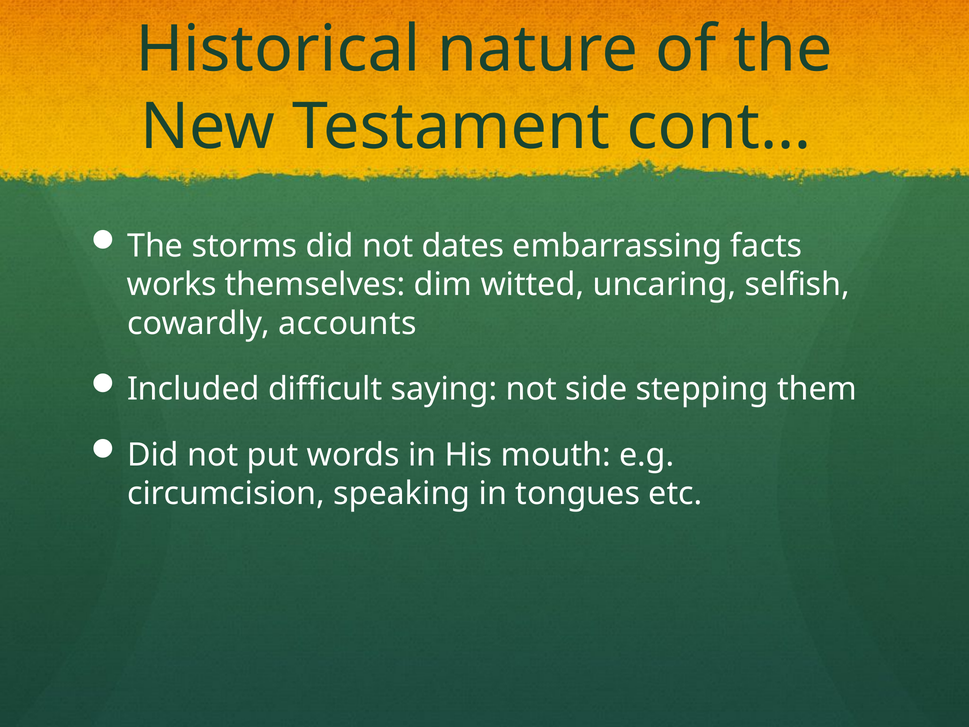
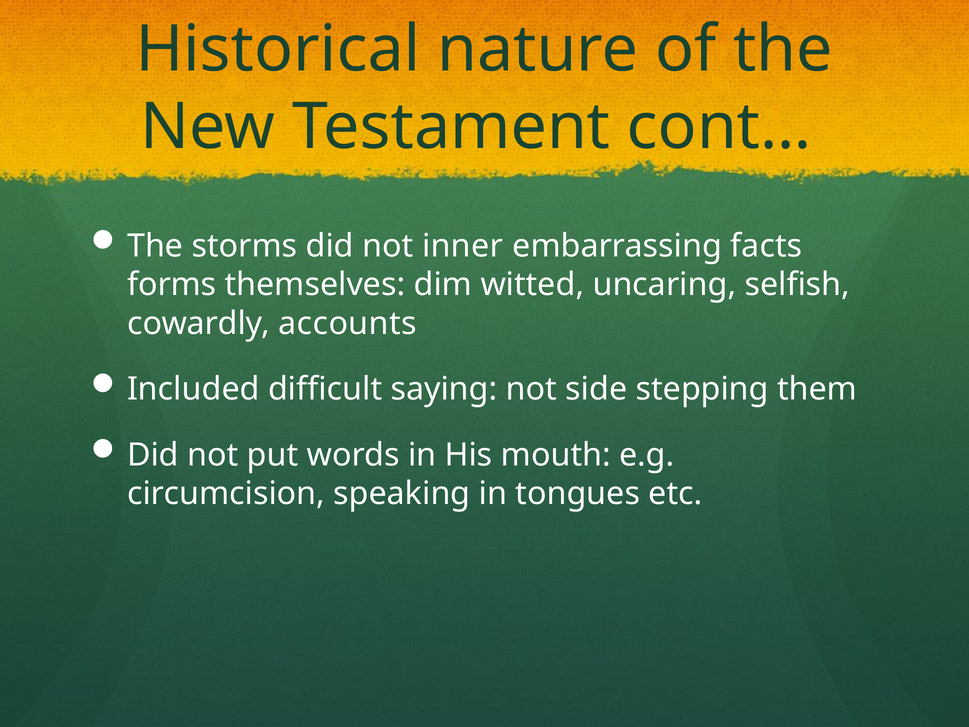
dates: dates -> inner
works: works -> forms
